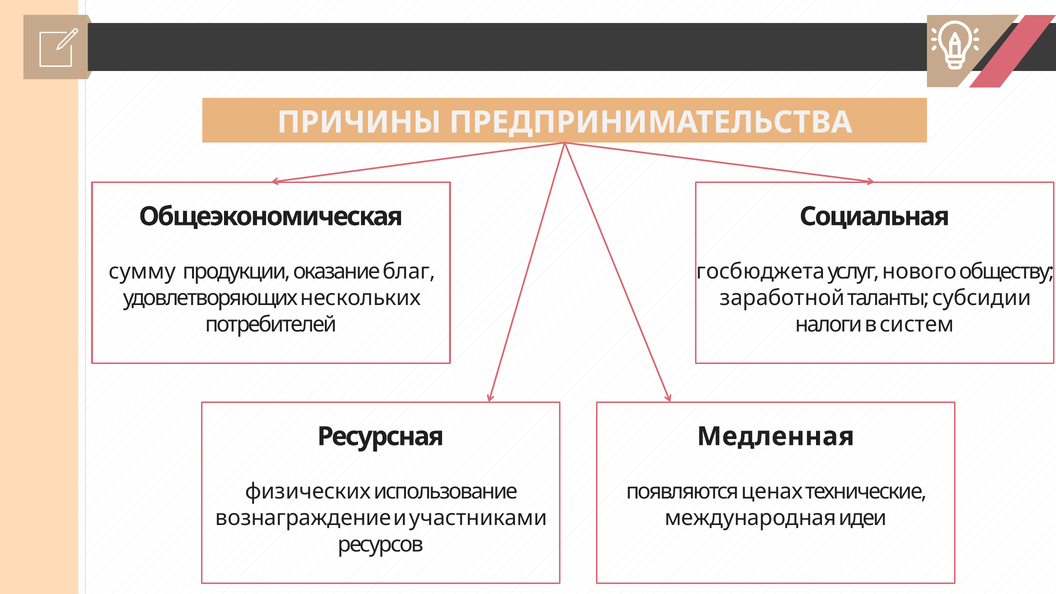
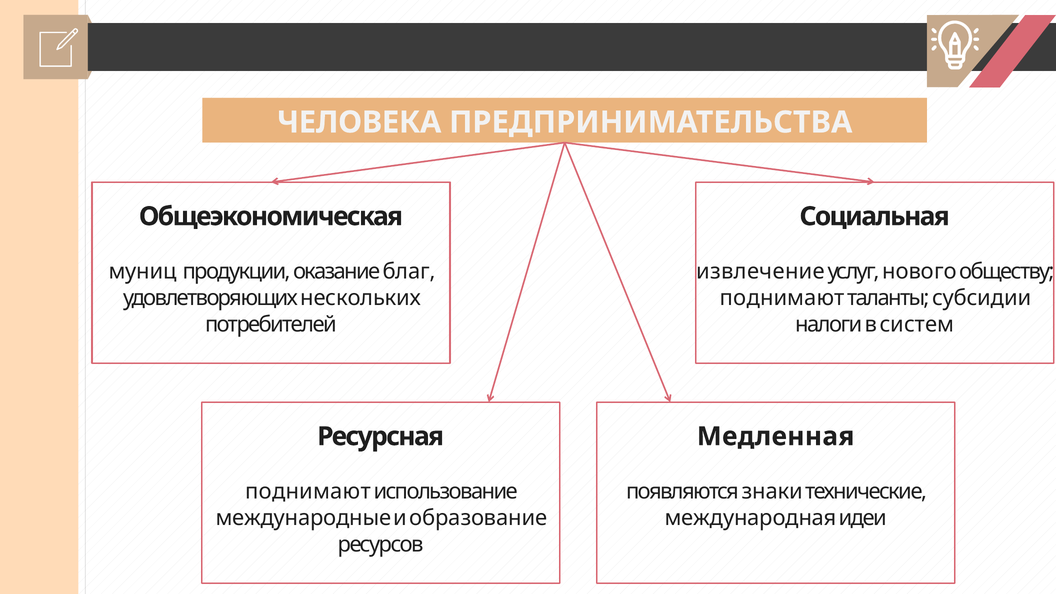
ПРИЧИНЫ: ПРИЧИНЫ -> ЧЕЛОВЕКА
сумму: сумму -> муниц
госбюджета: госбюджета -> извлечение
заработной at (782, 298): заработной -> поднимают
физических at (308, 492): физических -> поднимают
ценах: ценах -> знаки
вознаграждение: вознаграждение -> международные
участниками: участниками -> образование
